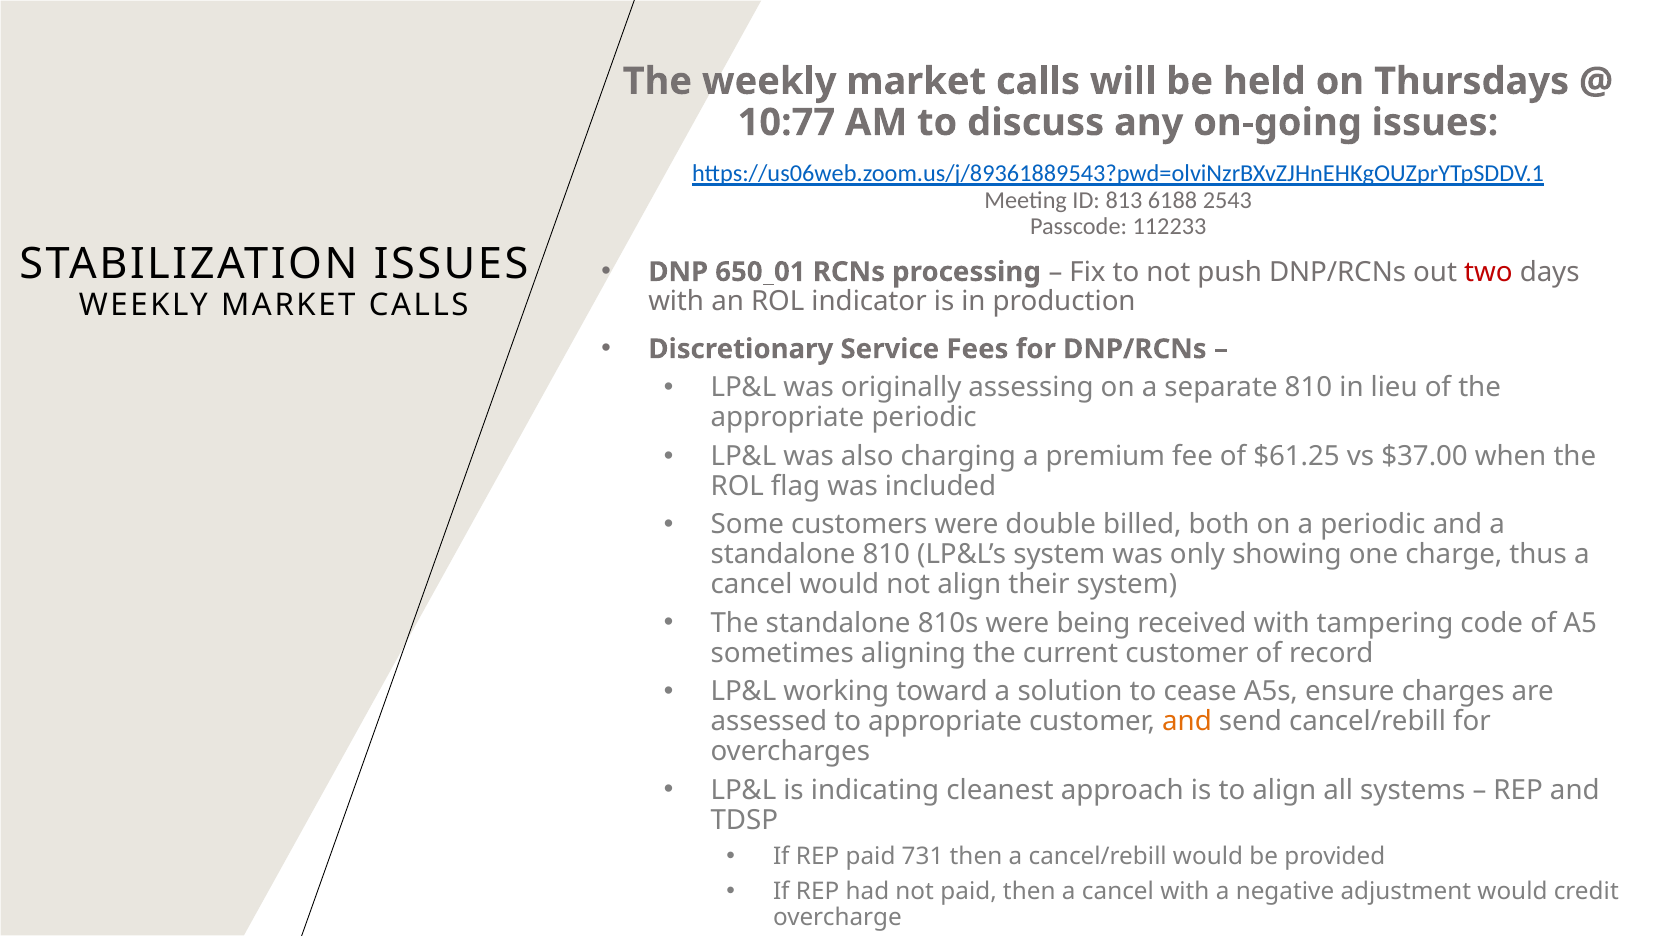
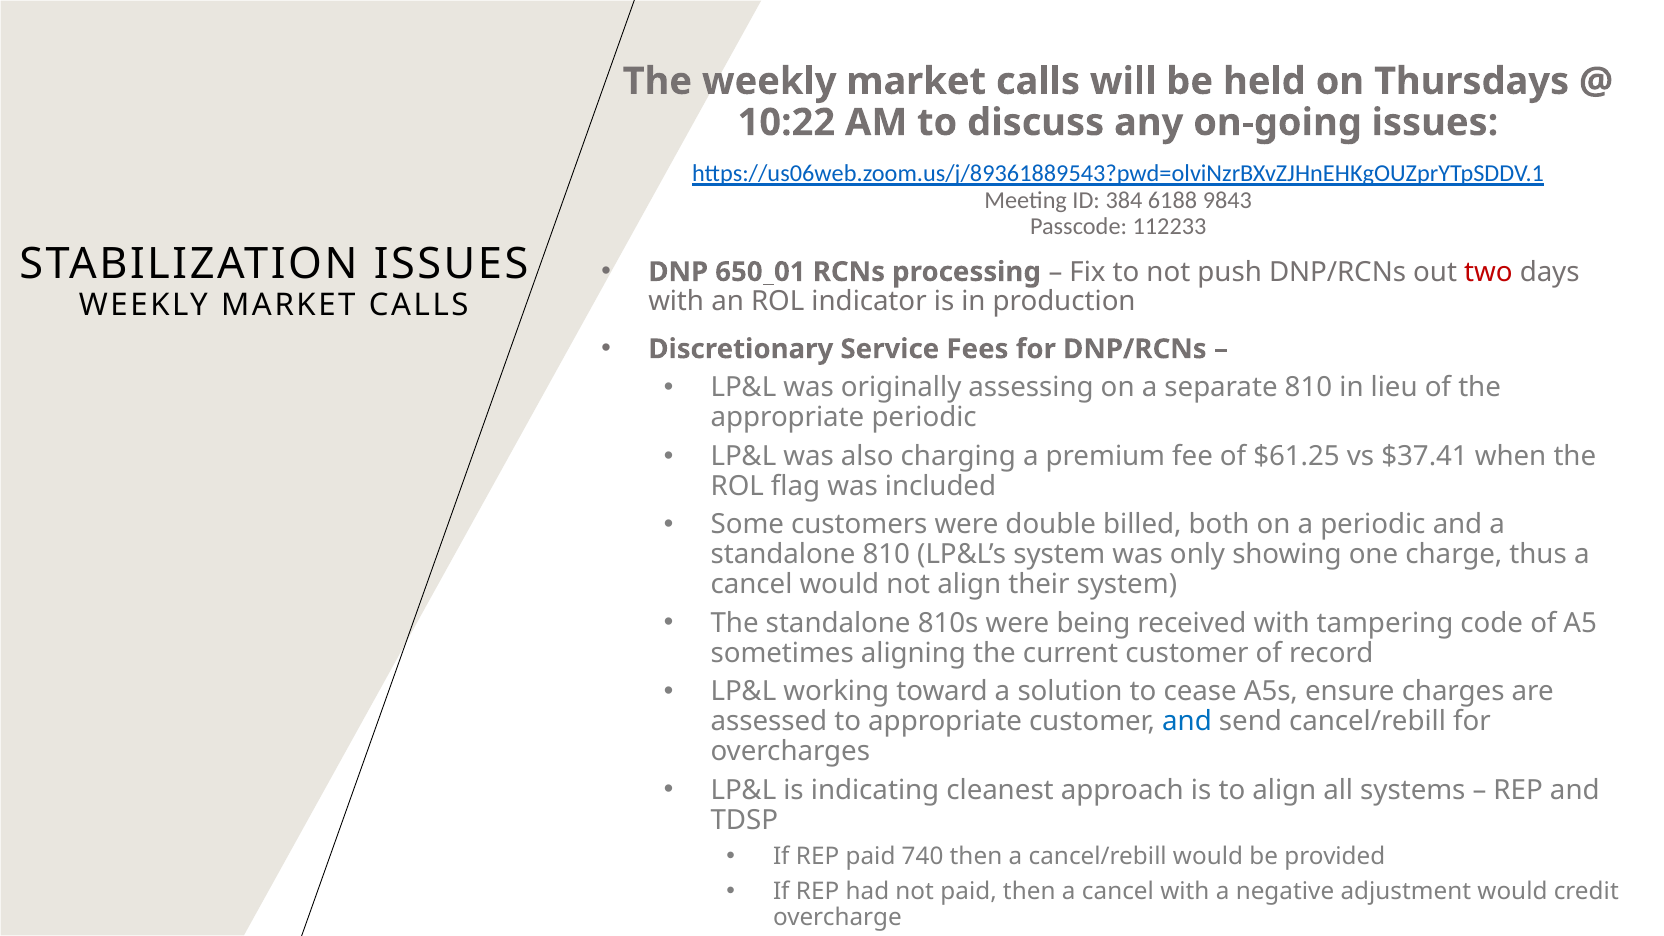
10:77: 10:77 -> 10:22
813: 813 -> 384
2543: 2543 -> 9843
$37.00: $37.00 -> $37.41
and at (1187, 721) colour: orange -> blue
731: 731 -> 740
